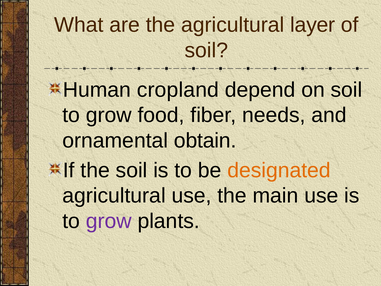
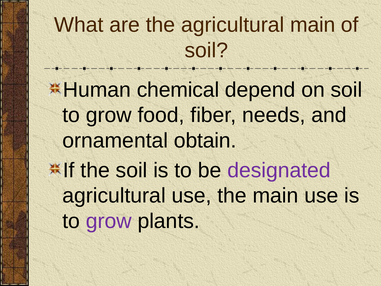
agricultural layer: layer -> main
cropland: cropland -> chemical
designated colour: orange -> purple
